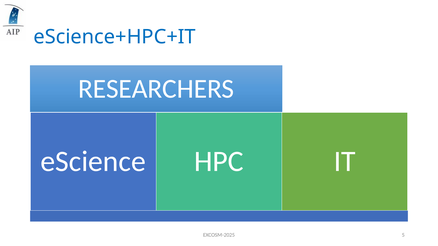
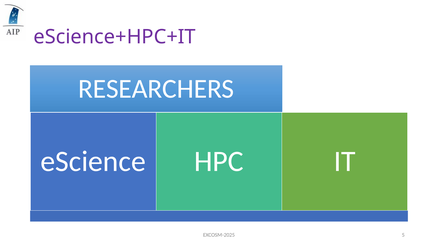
eScience+HPC+IT colour: blue -> purple
